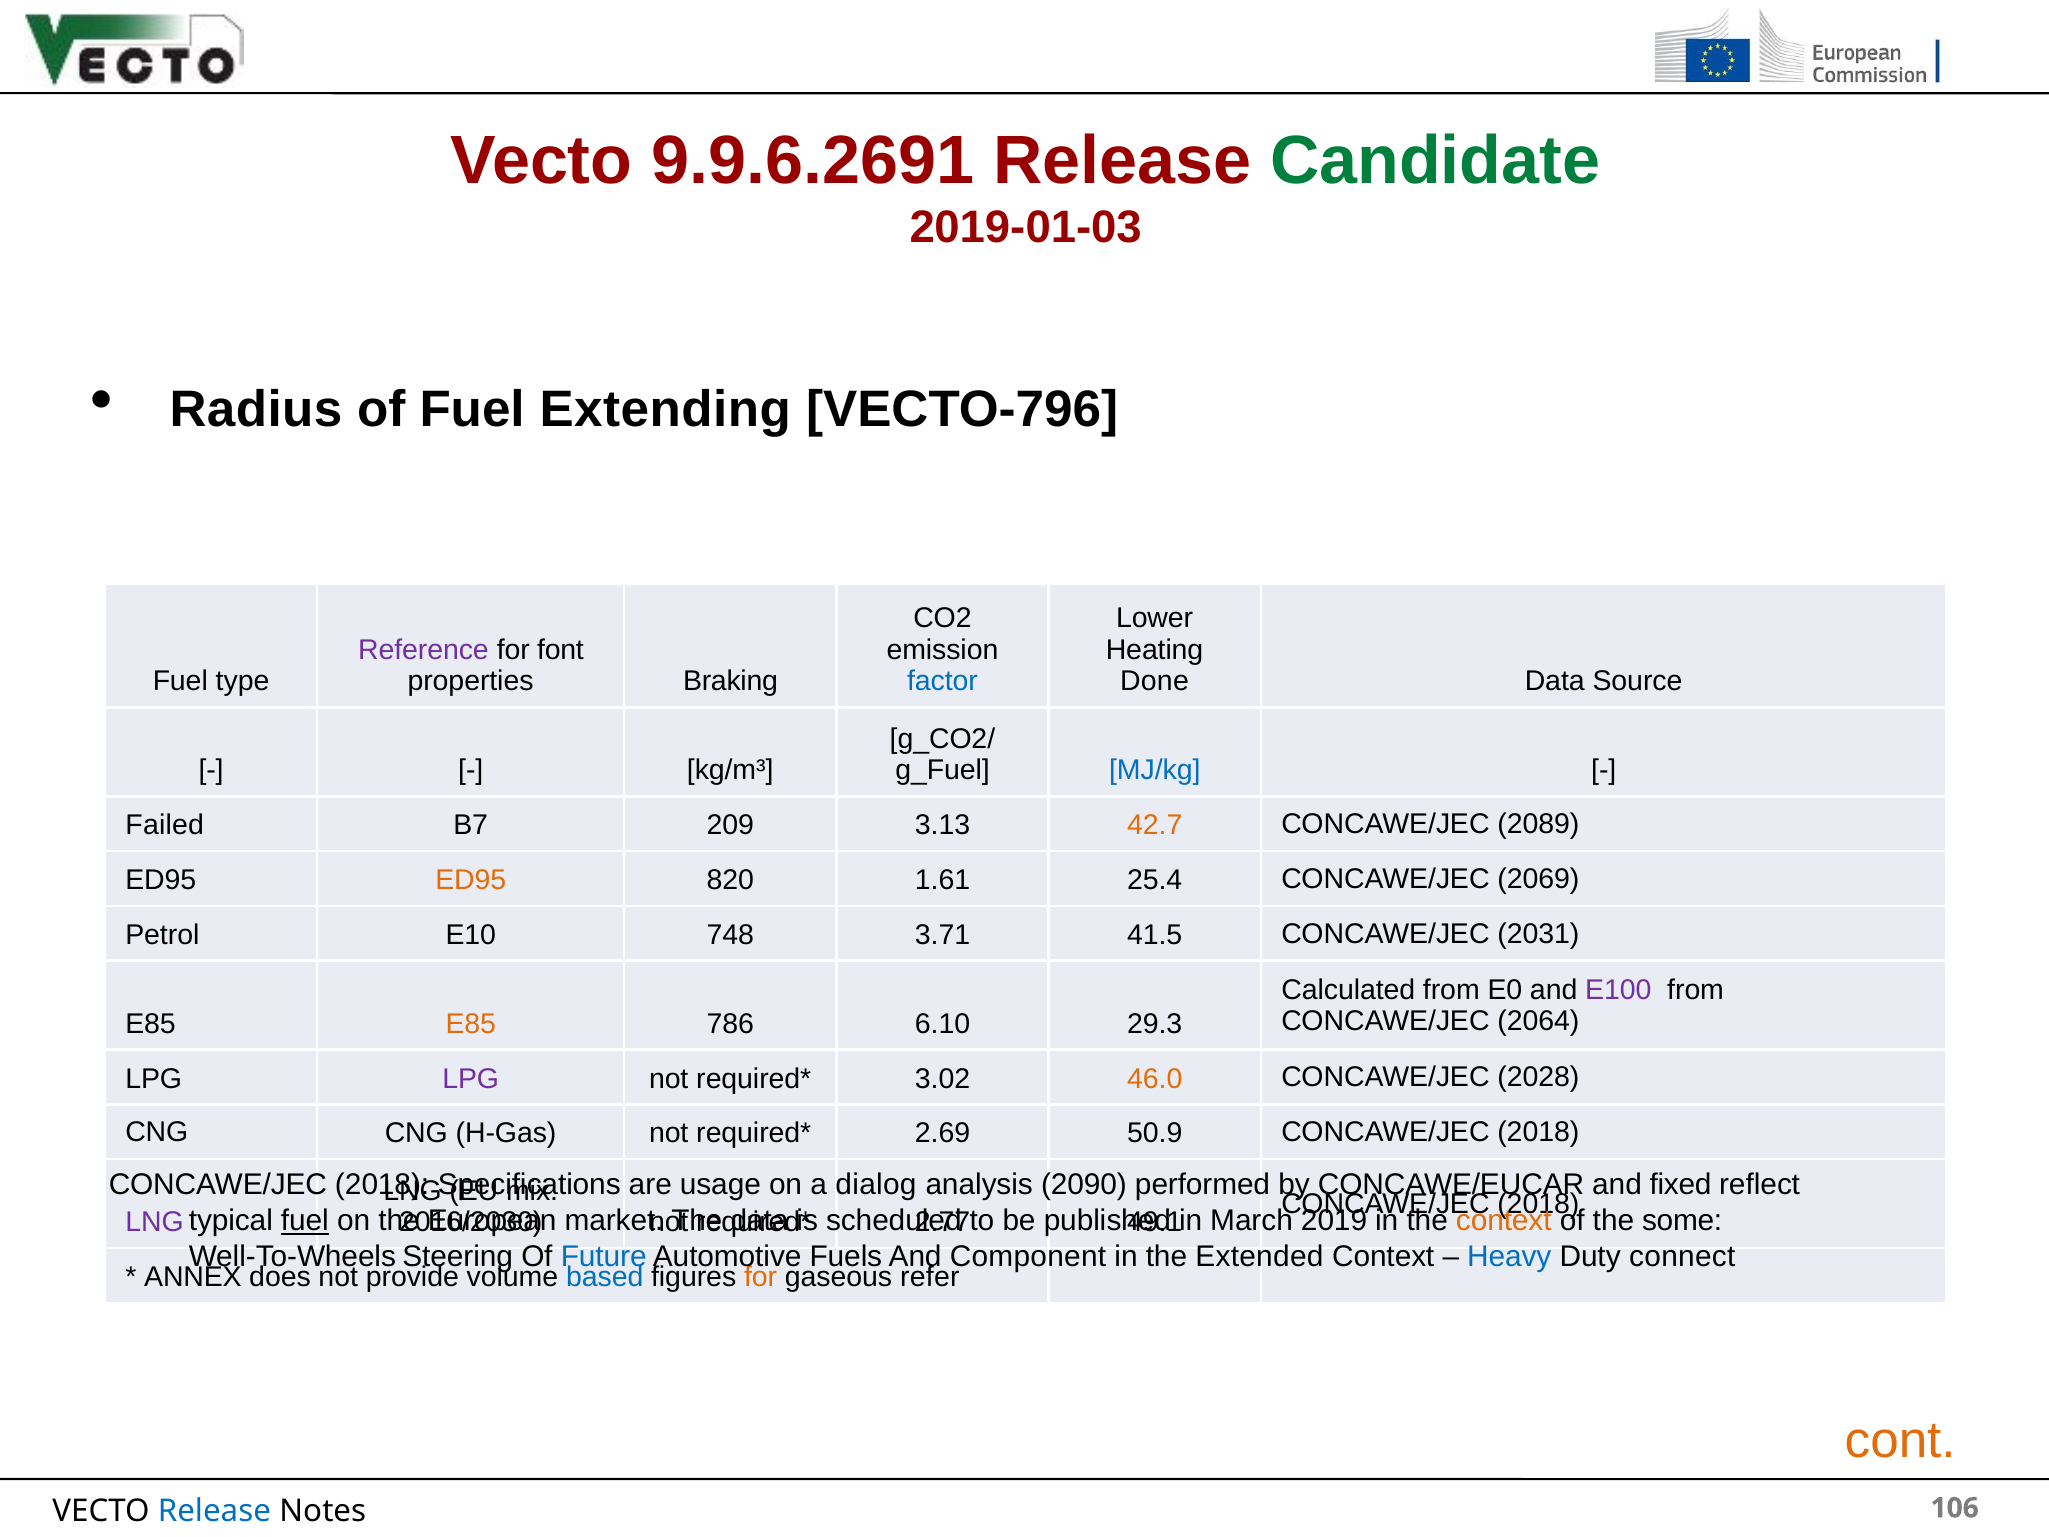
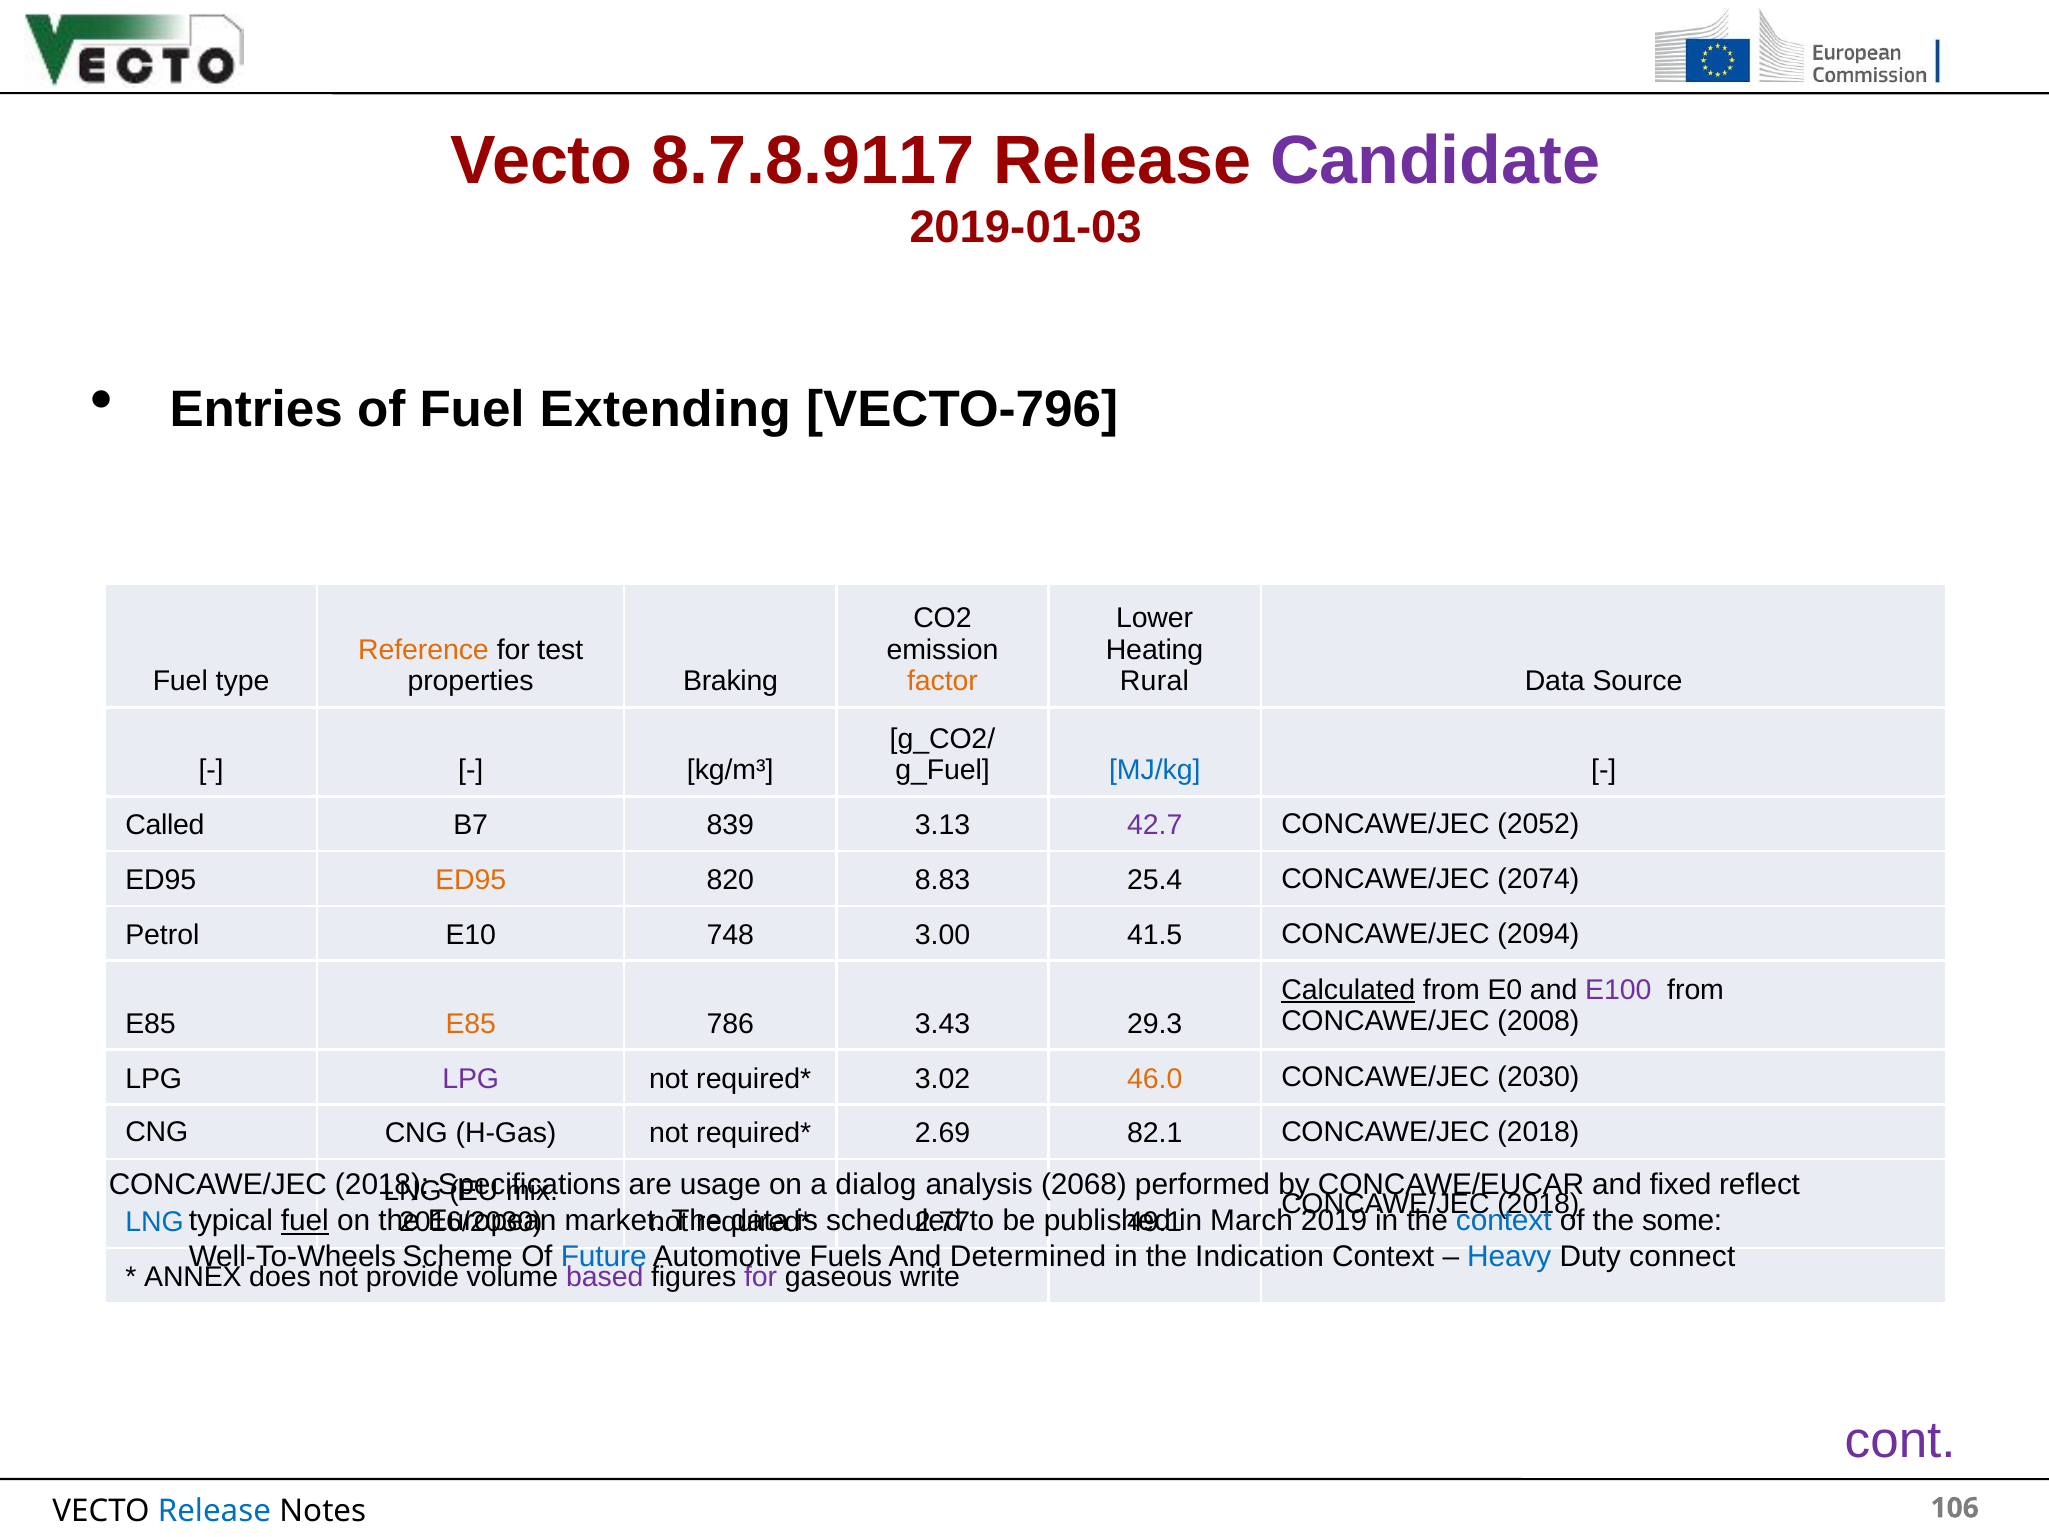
9.9.6.2691: 9.9.6.2691 -> 8.7.8.9117
Candidate colour: green -> purple
Radius: Radius -> Entries
Reference colour: purple -> orange
font: font -> test
factor colour: blue -> orange
Done: Done -> Rural
Failed: Failed -> Called
209: 209 -> 839
42.7 colour: orange -> purple
2089: 2089 -> 2052
1.61: 1.61 -> 8.83
2069: 2069 -> 2074
3.71: 3.71 -> 3.00
2031: 2031 -> 2094
Calculated underline: none -> present
2064: 2064 -> 2008
6.10: 6.10 -> 3.43
2028: 2028 -> 2030
50.9: 50.9 -> 82.1
2090: 2090 -> 2068
context at (1504, 1221) colour: orange -> blue
LNG at (155, 1222) colour: purple -> blue
Steering: Steering -> Scheme
Component: Component -> Determined
Extended: Extended -> Indication
based colour: blue -> purple
for at (761, 1277) colour: orange -> purple
refer: refer -> write
cont colour: orange -> purple
